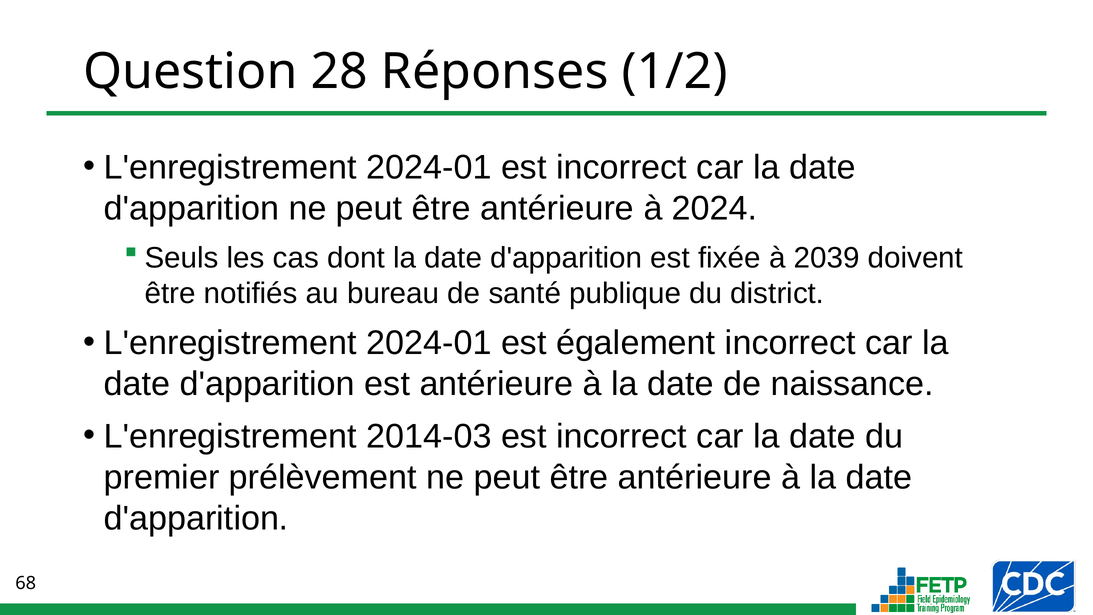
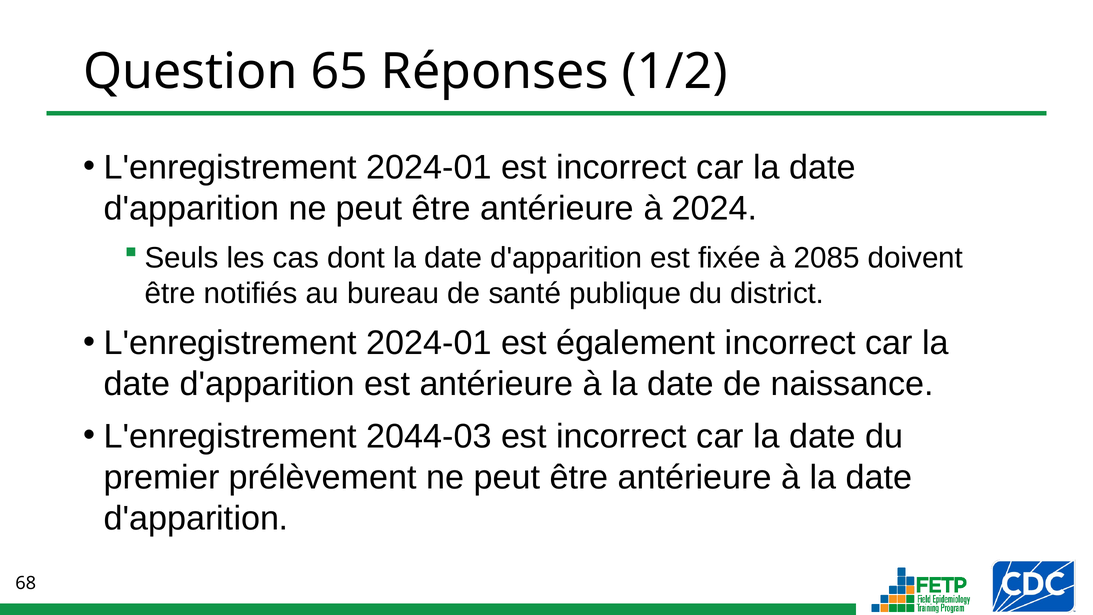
28: 28 -> 65
2039: 2039 -> 2085
2014-03: 2014-03 -> 2044-03
